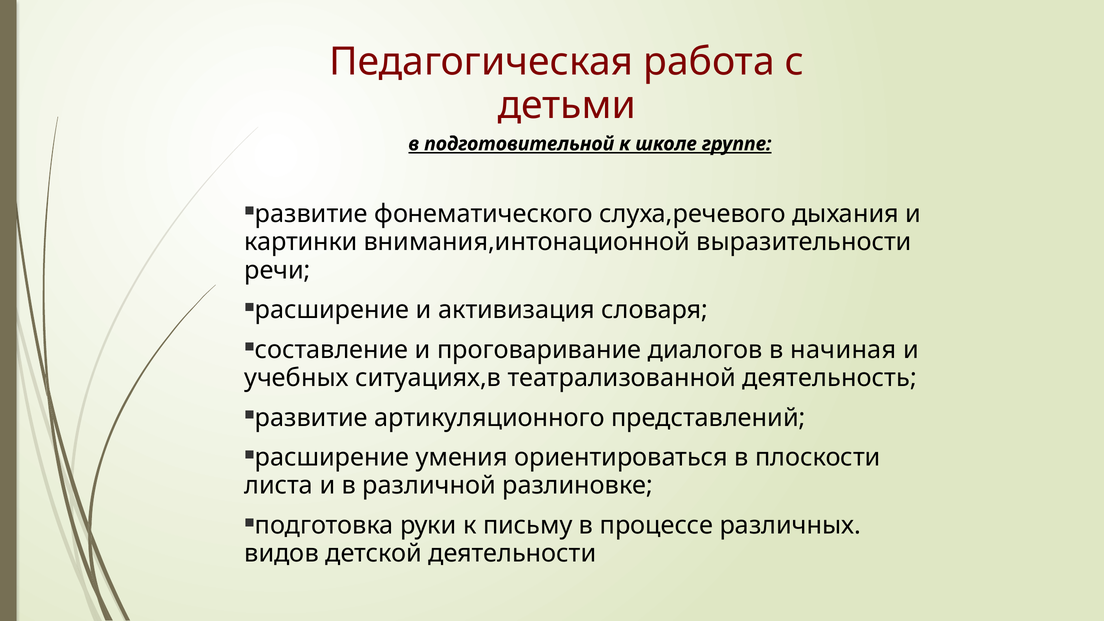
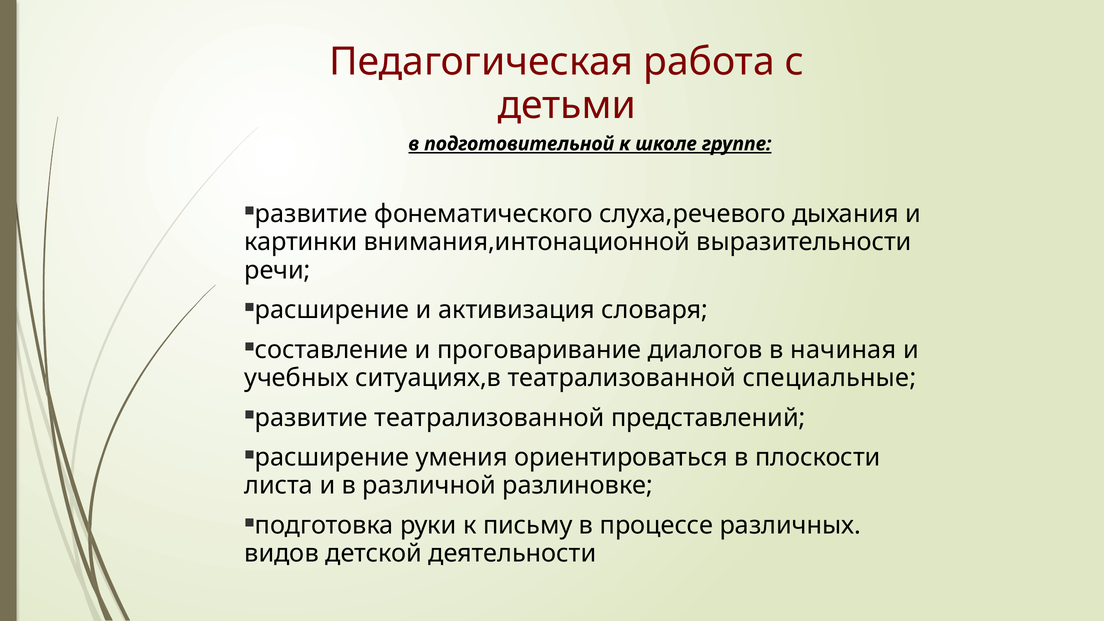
деятельность: деятельность -> специальные
артикуляционного at (489, 418): артикуляционного -> театрализованной
